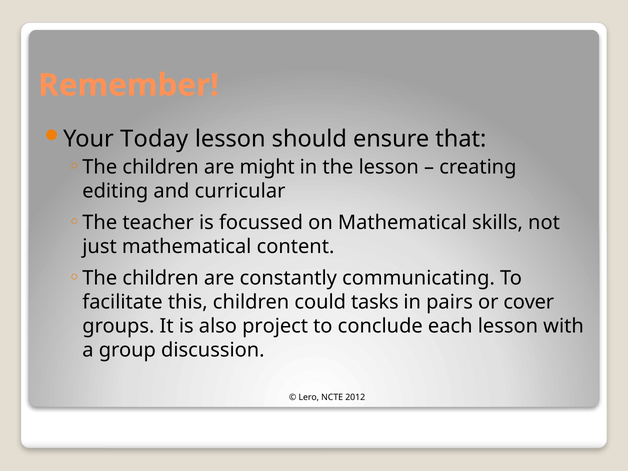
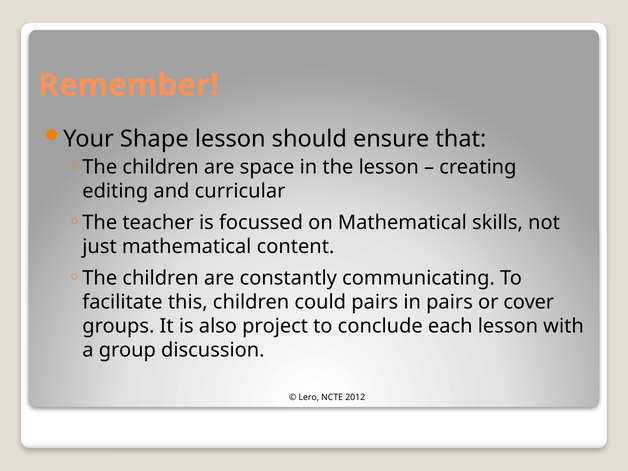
Today: Today -> Shape
might: might -> space
could tasks: tasks -> pairs
